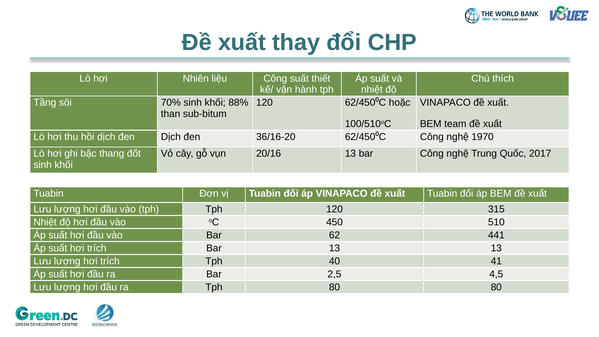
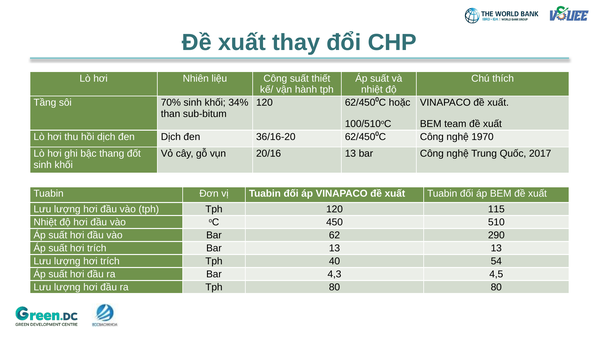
88%: 88% -> 34%
315: 315 -> 115
441: 441 -> 290
41: 41 -> 54
2,5: 2,5 -> 4,3
